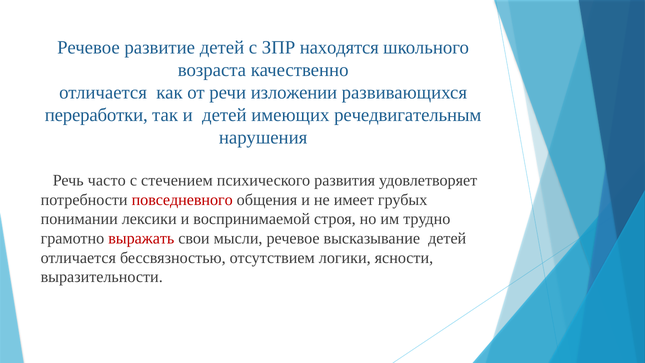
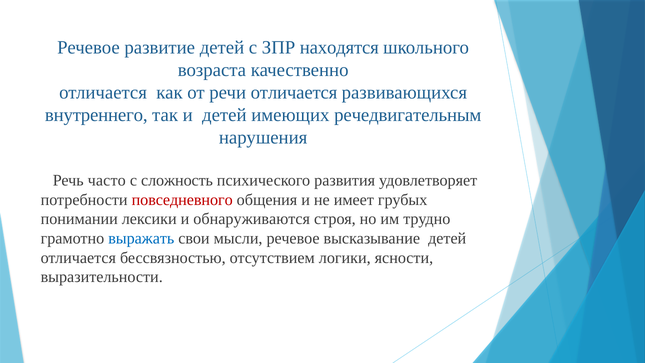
речи изложении: изложении -> отличается
переработки: переработки -> внутреннего
стечением: стечением -> сложность
воспринимаемой: воспринимаемой -> обнаруживаются
выражать colour: red -> blue
